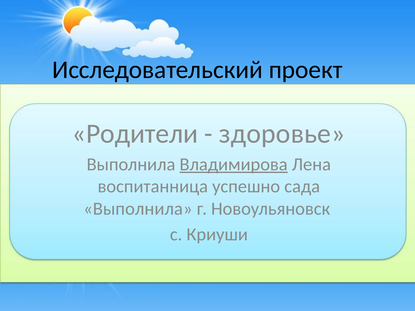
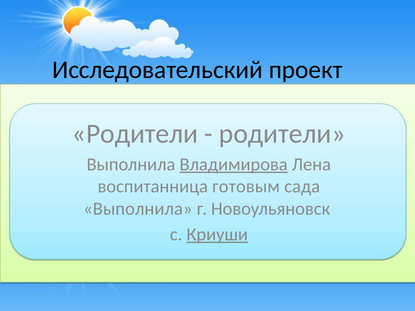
здоровье at (282, 134): здоровье -> родители
успешно: успешно -> готовым
Криуши underline: none -> present
